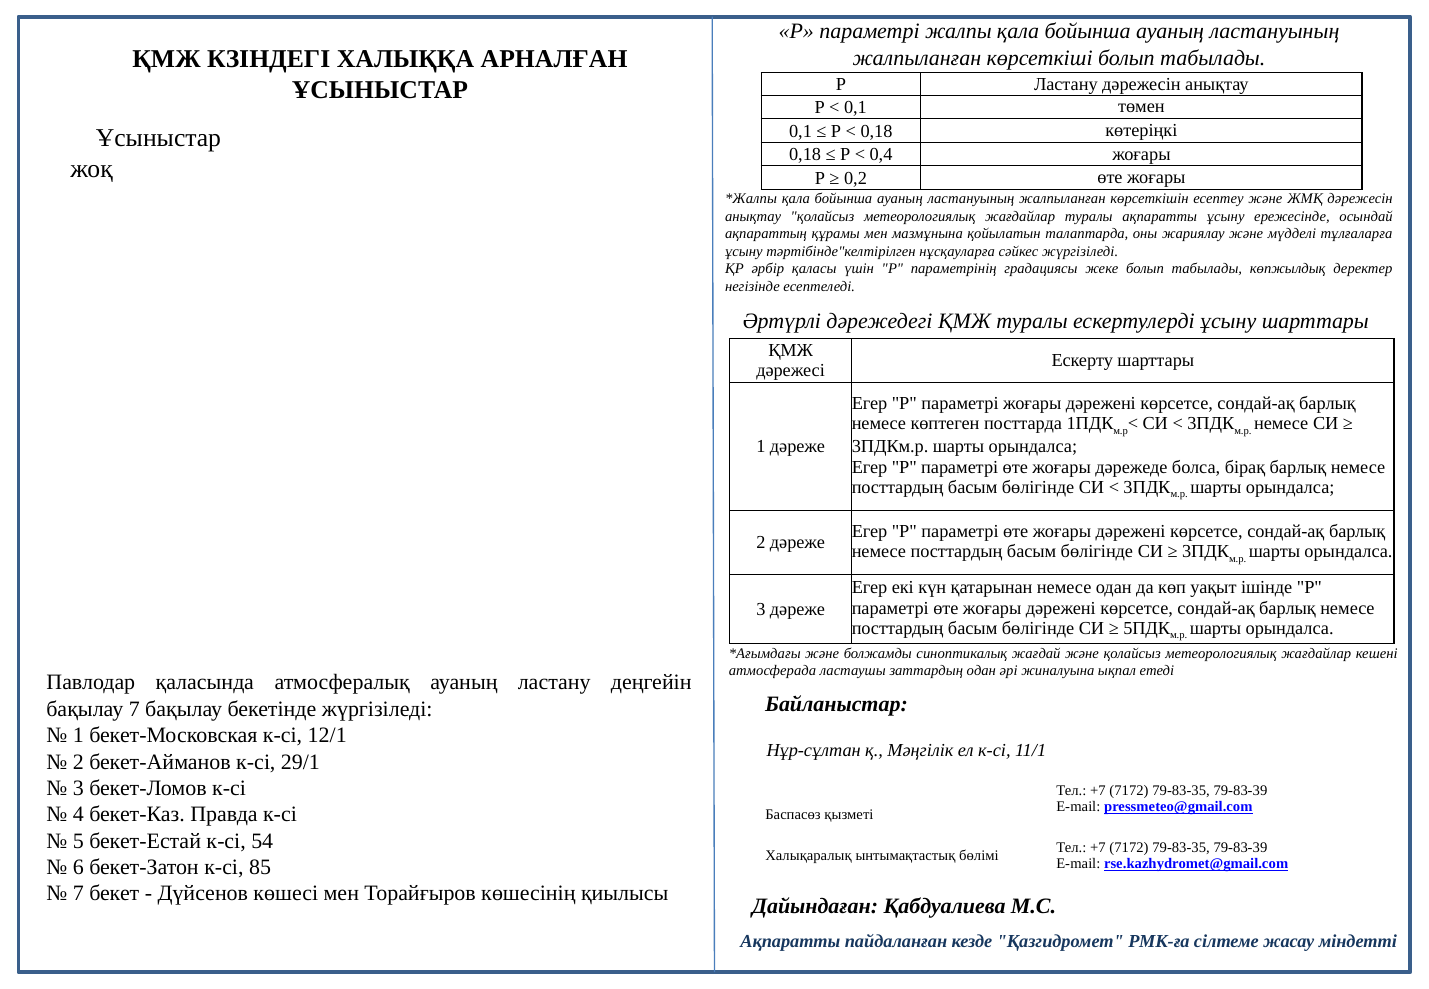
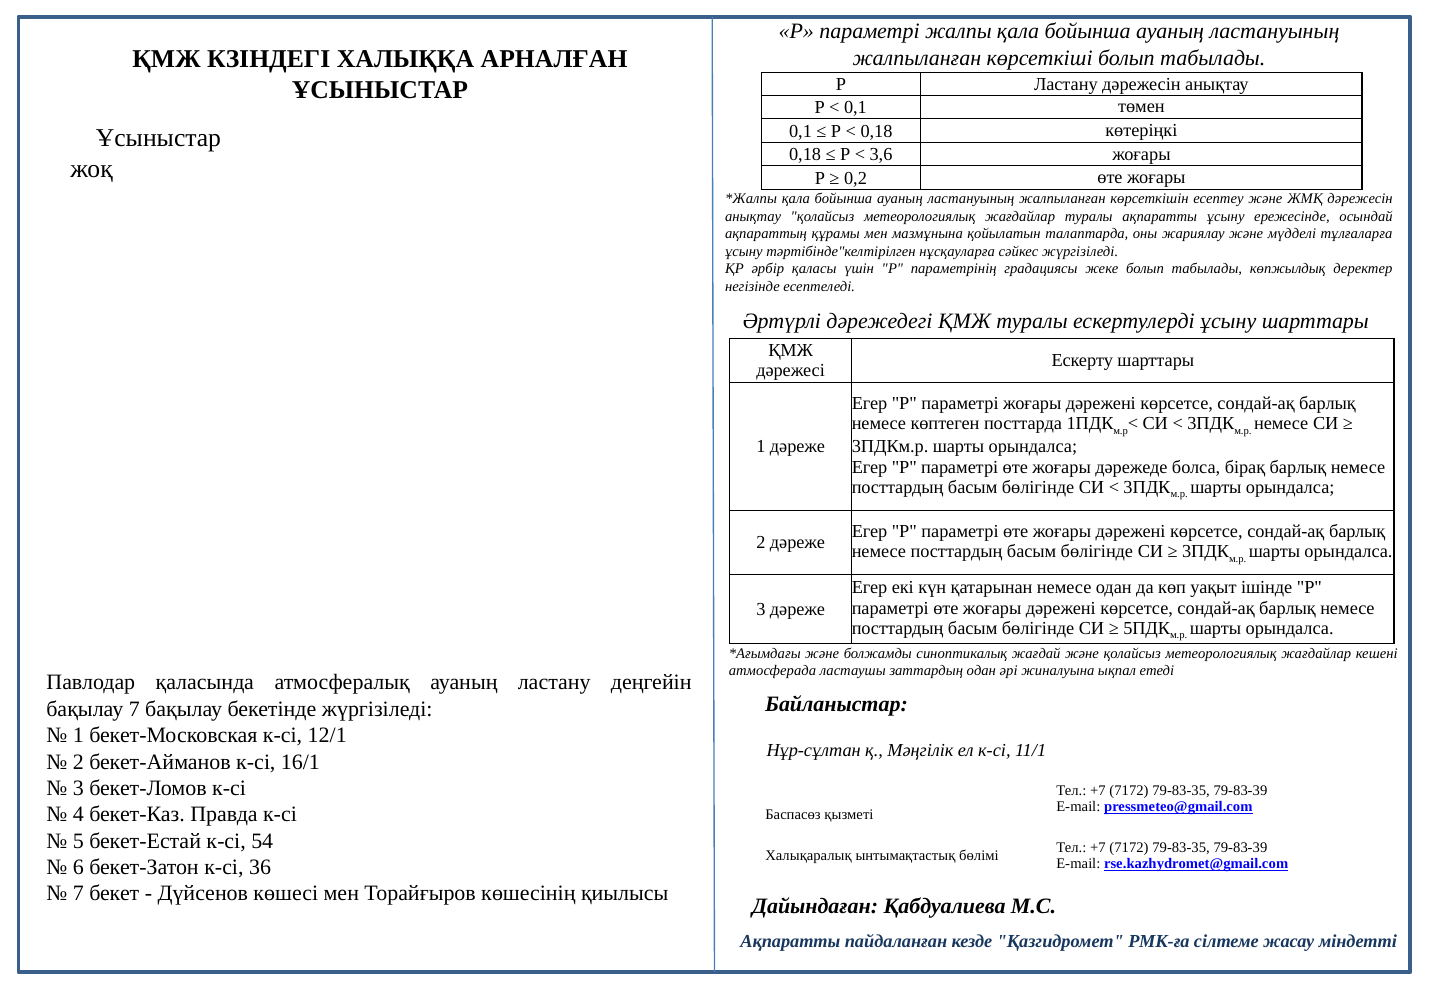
0,4: 0,4 -> 3,6
29/1: 29/1 -> 16/1
85: 85 -> 36
